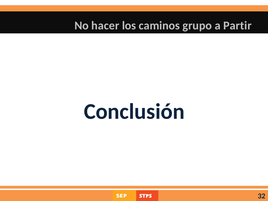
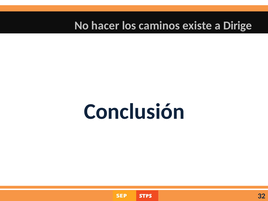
grupo: grupo -> existe
Partir: Partir -> Dirige
